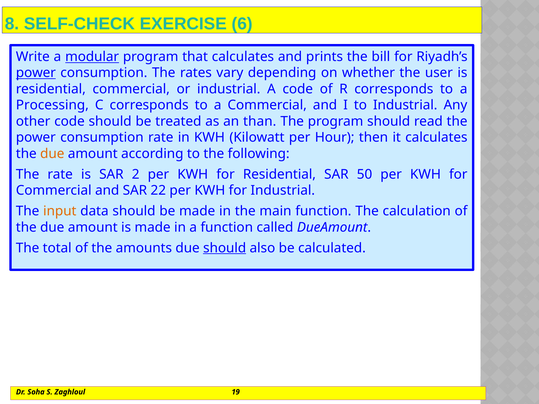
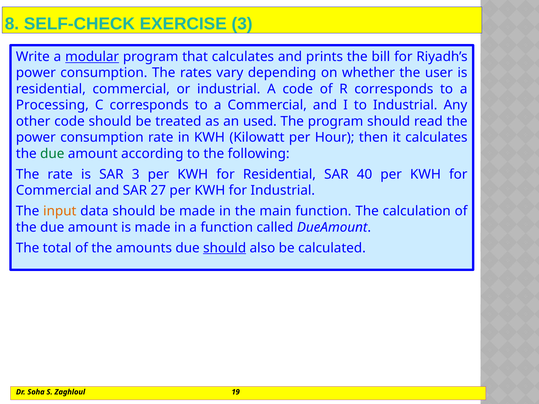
EXERCISE 6: 6 -> 3
power at (36, 73) underline: present -> none
than: than -> used
due at (52, 154) colour: orange -> green
SAR 2: 2 -> 3
50: 50 -> 40
22: 22 -> 27
